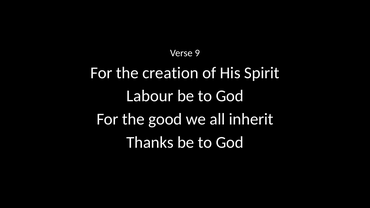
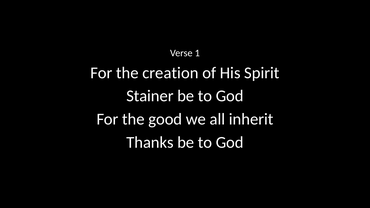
9: 9 -> 1
Labour: Labour -> Stainer
